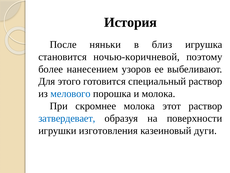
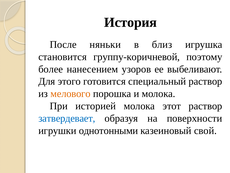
ночью-коричневой: ночью-коричневой -> группу-коричневой
мелового colour: blue -> orange
скромнее: скромнее -> историей
изготовления: изготовления -> однотонными
дуги: дуги -> свой
